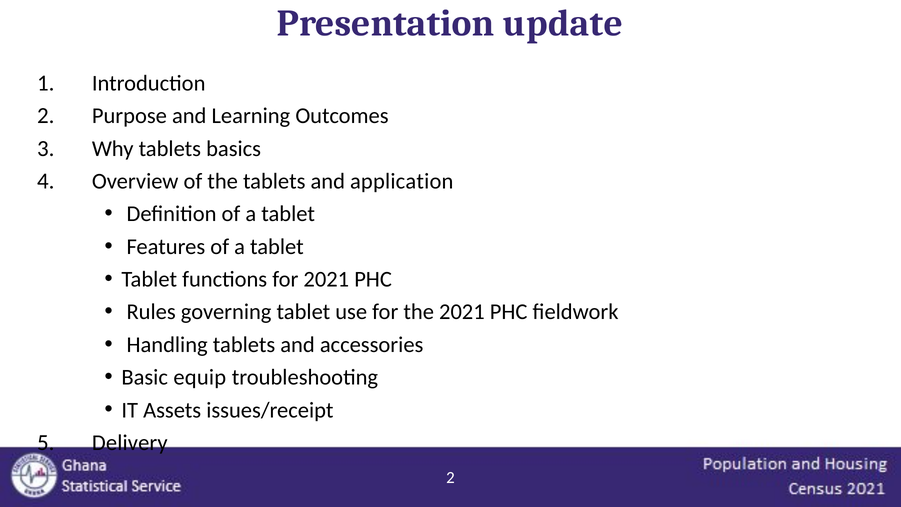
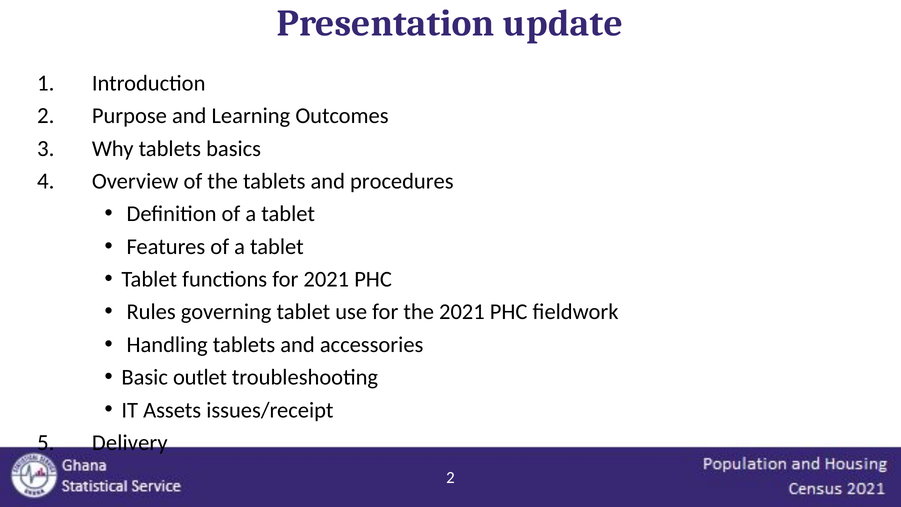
application: application -> procedures
equip: equip -> outlet
